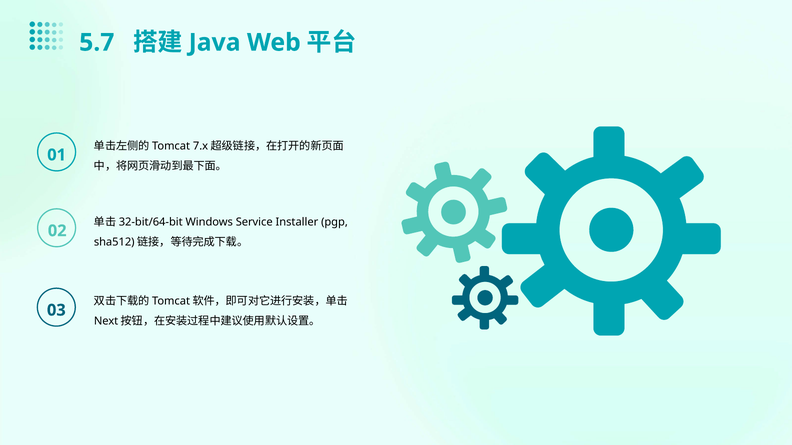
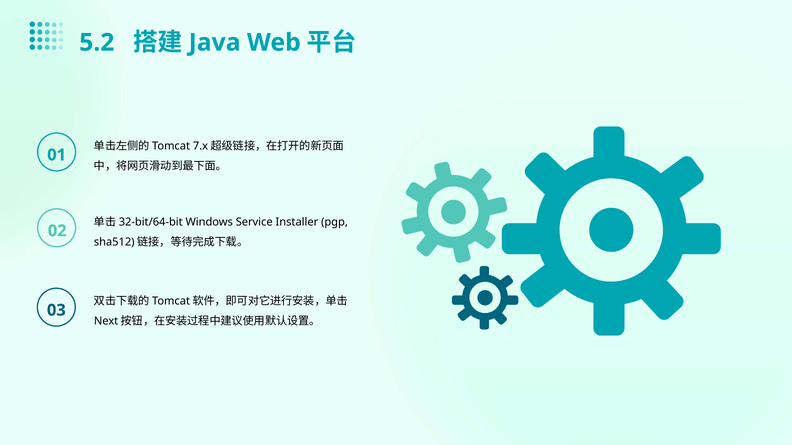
5.7: 5.7 -> 5.2
